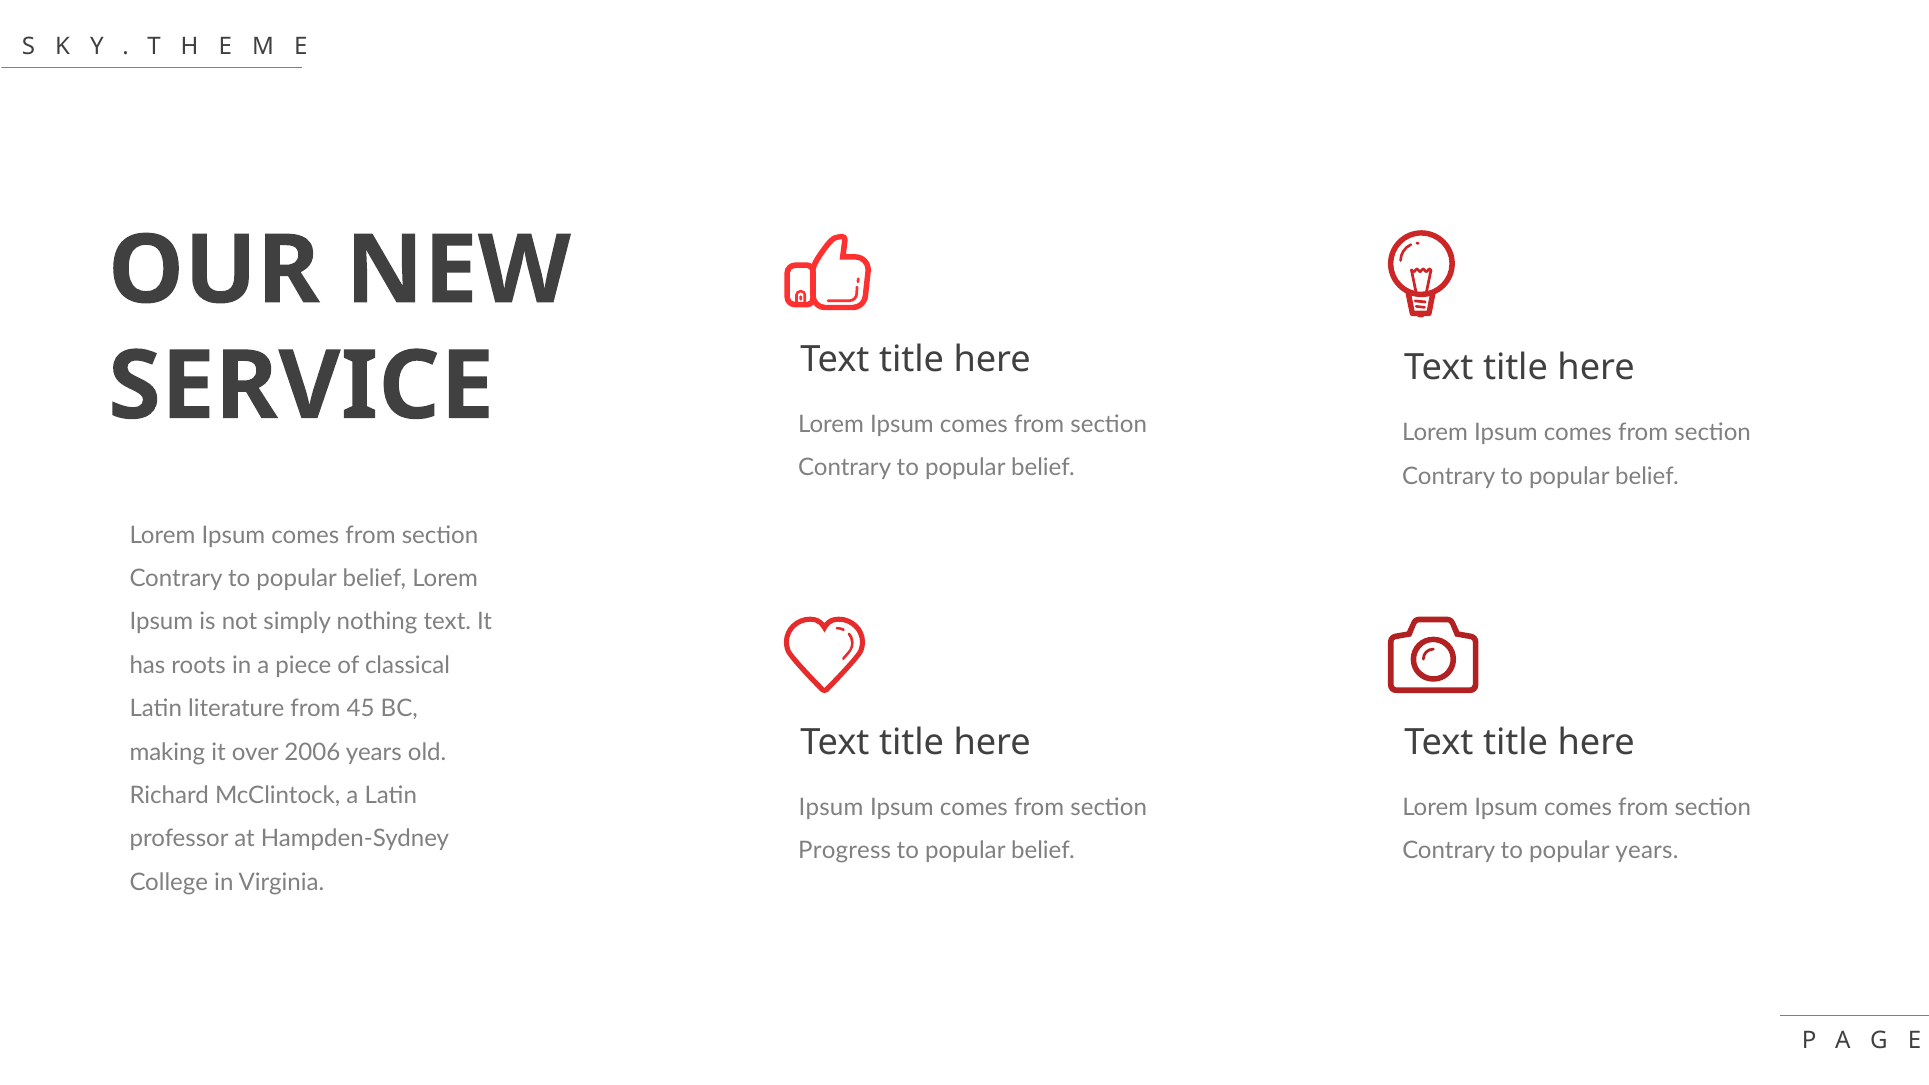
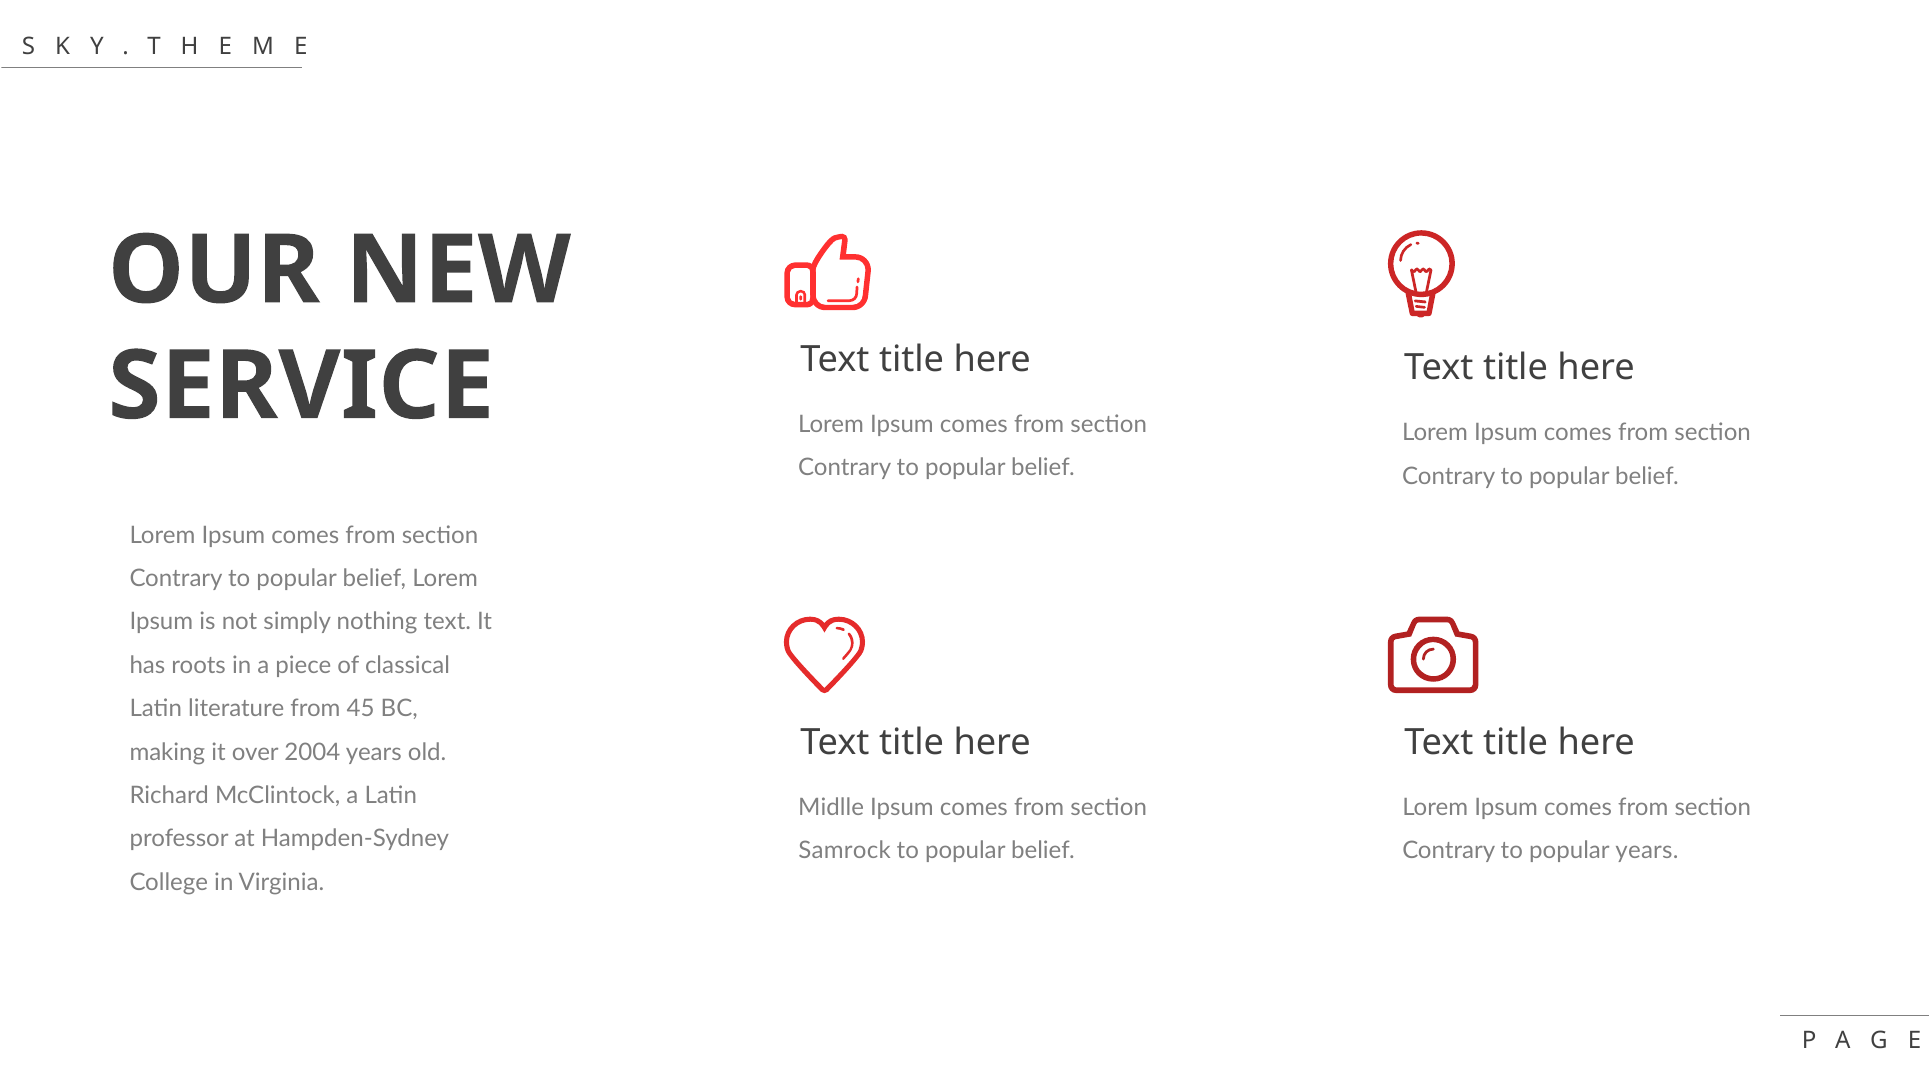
2006: 2006 -> 2004
Ipsum at (831, 808): Ipsum -> Midlle
Progress: Progress -> Samrock
